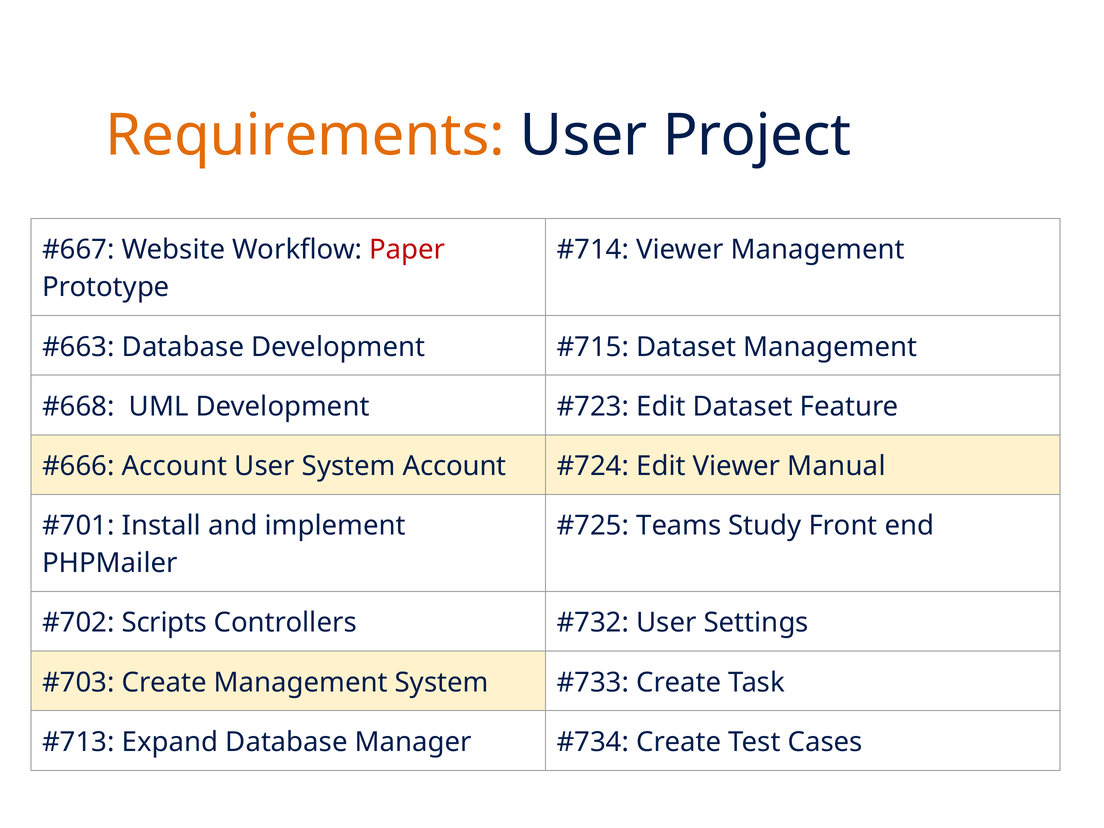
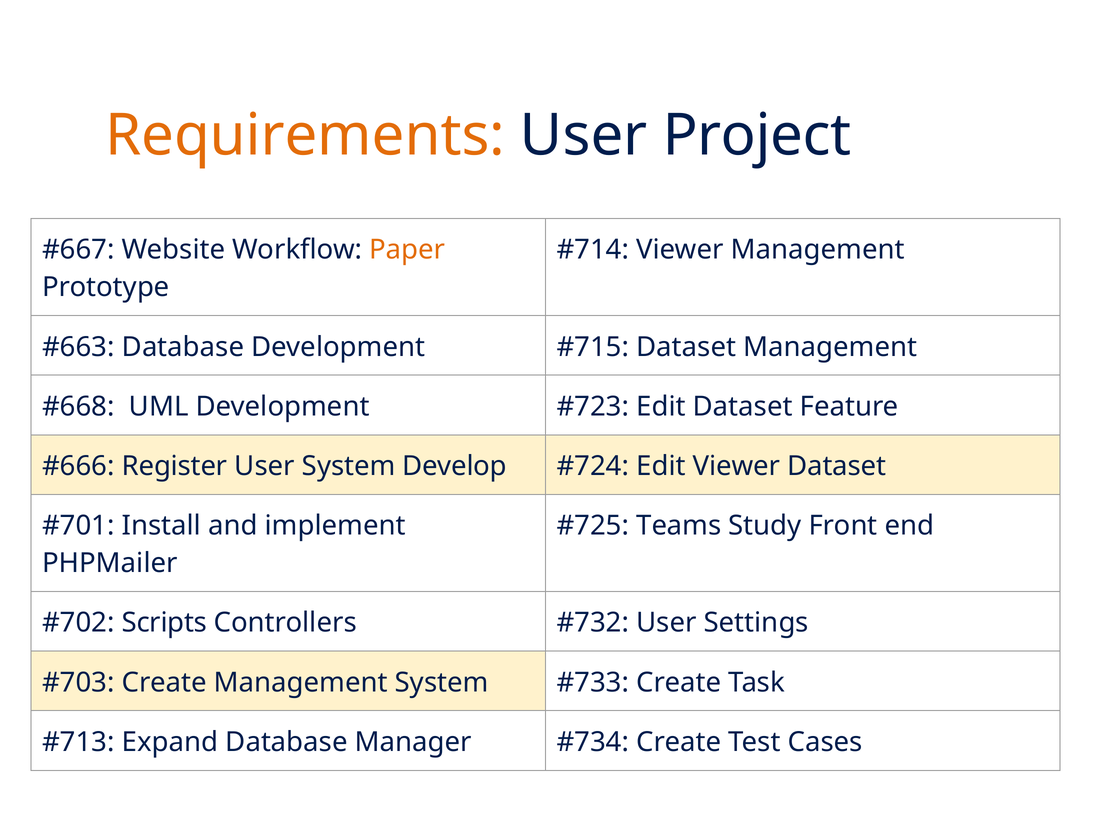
Paper colour: red -> orange
Account at (174, 466): Account -> Register
System Account: Account -> Develop
Viewer Manual: Manual -> Dataset
